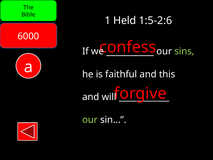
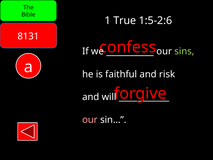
Held: Held -> True
6000: 6000 -> 8131
this: this -> risk
our at (90, 120) colour: light green -> pink
